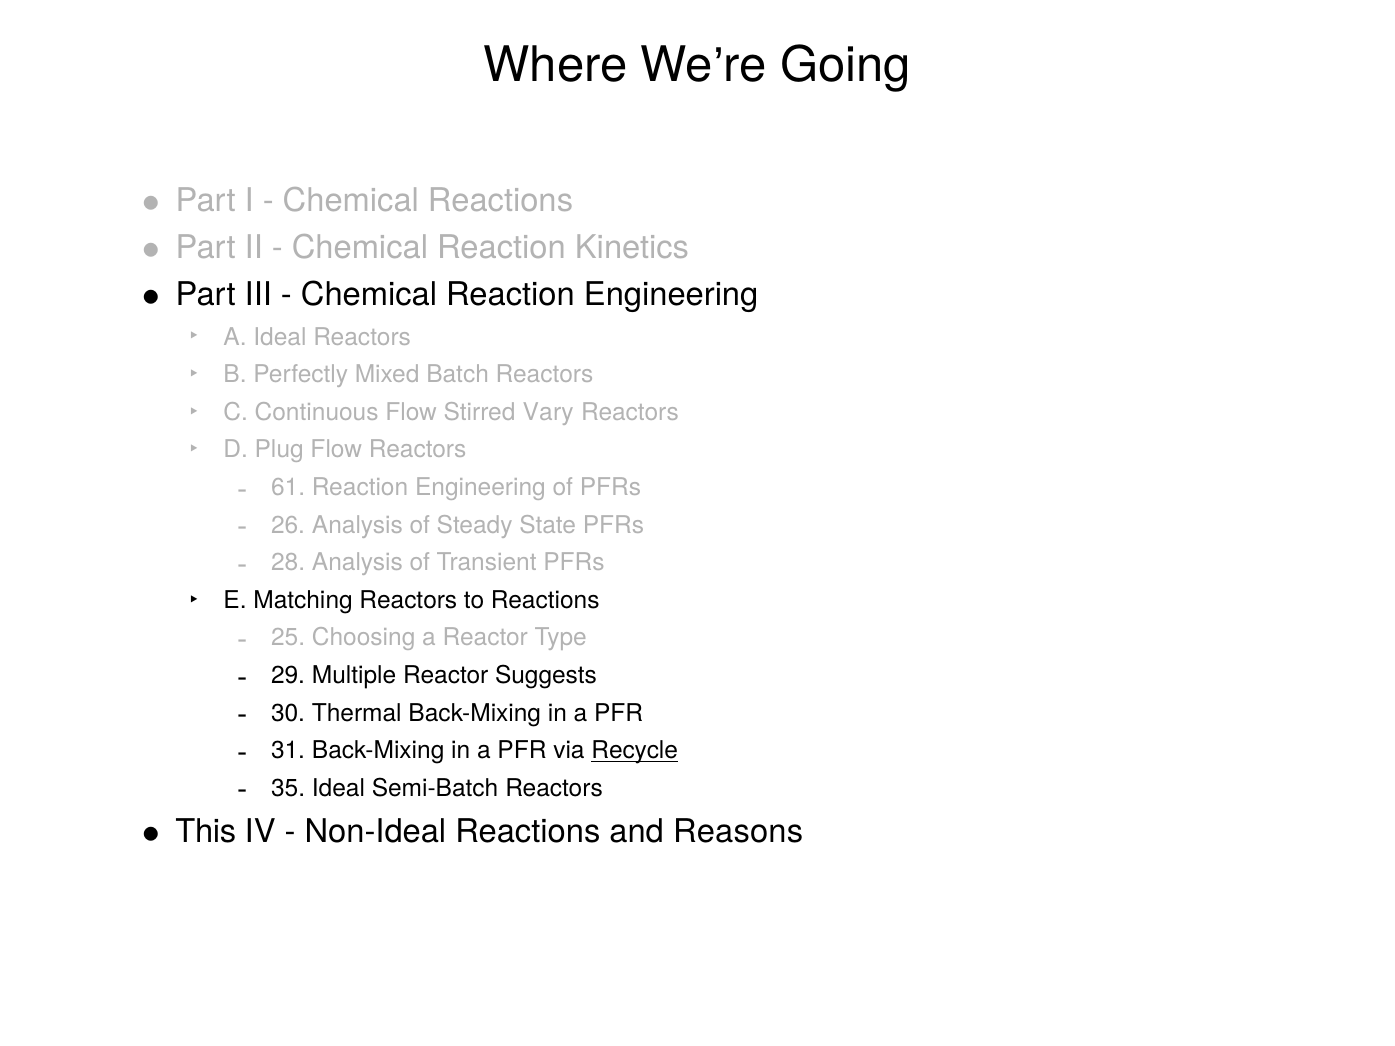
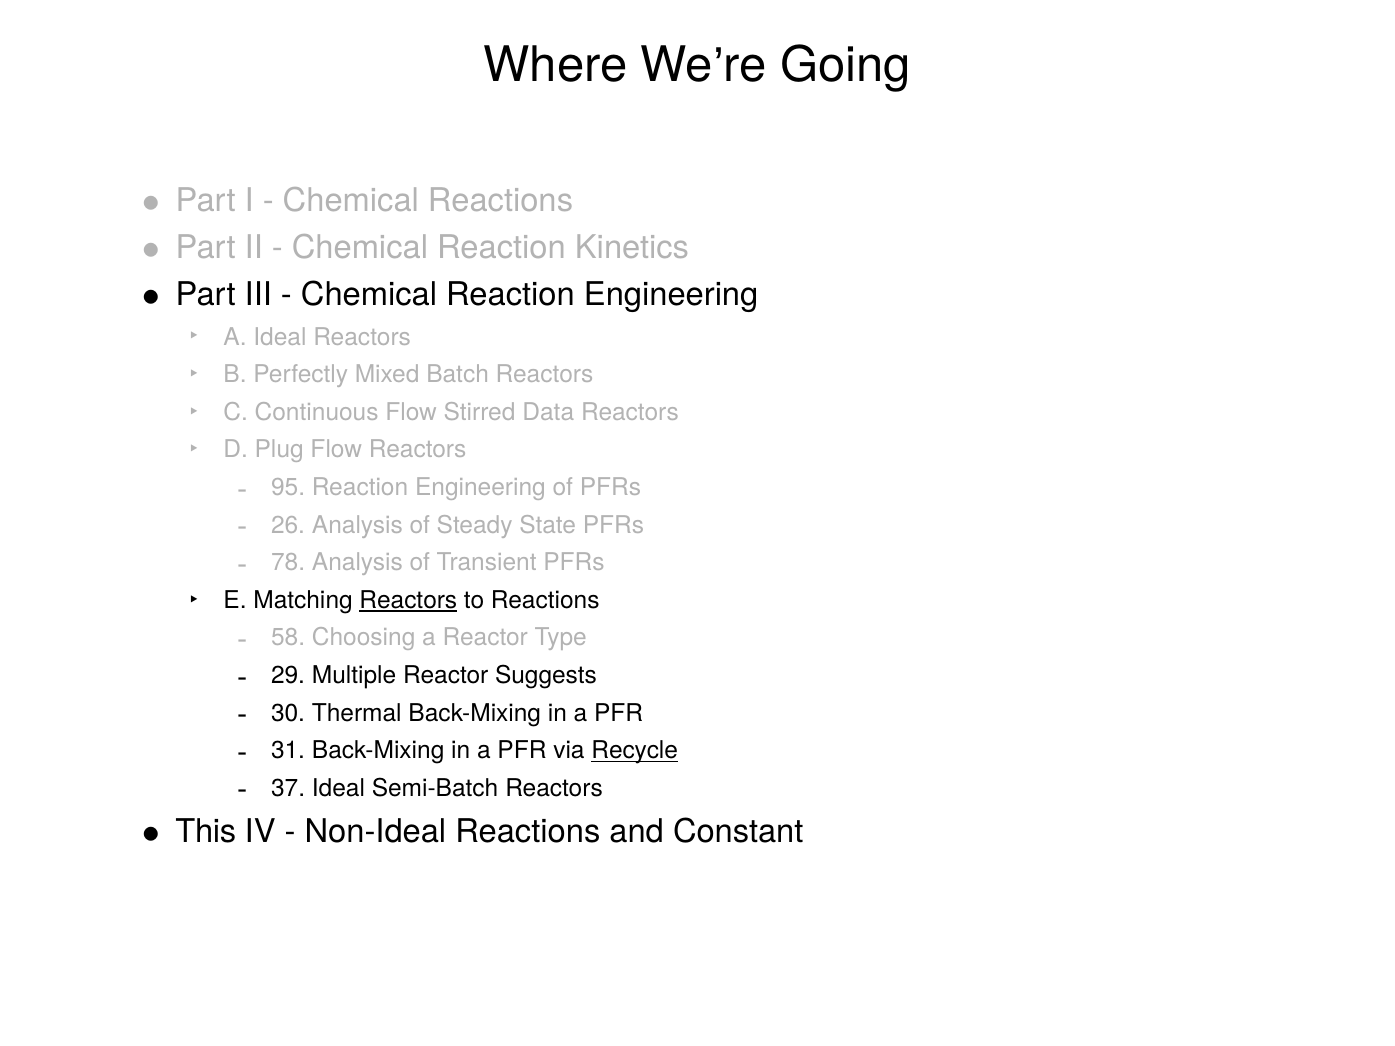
Vary: Vary -> Data
61: 61 -> 95
28: 28 -> 78
Reactors at (408, 600) underline: none -> present
25: 25 -> 58
35: 35 -> 37
Reasons: Reasons -> Constant
